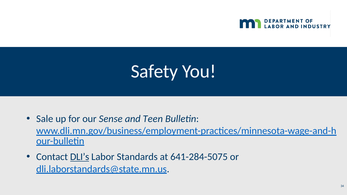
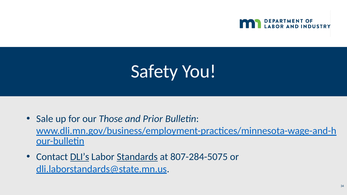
Sense: Sense -> Those
Teen: Teen -> Prior
Standards underline: none -> present
641-284-5075: 641-284-5075 -> 807-284-5075
